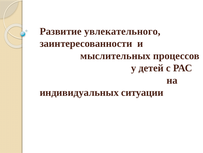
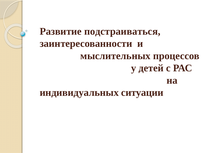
увлекательного: увлекательного -> подстраиваться
